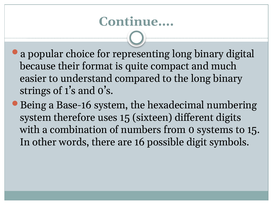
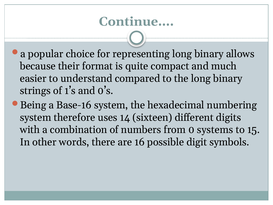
digital: digital -> allows
uses 15: 15 -> 14
